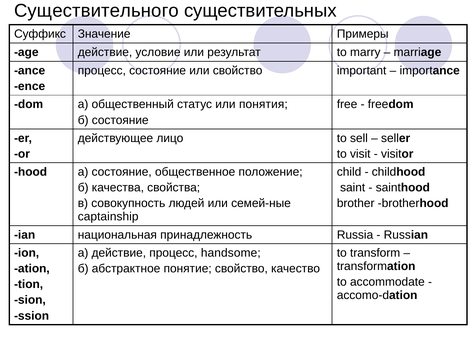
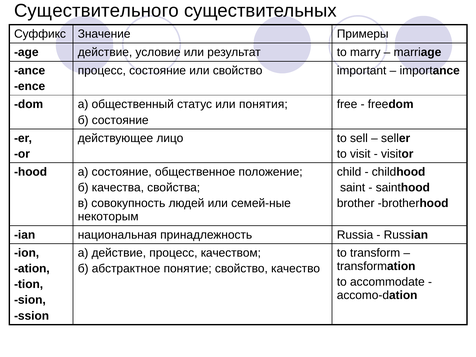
captainship: captainship -> некоторым
handsome: handsome -> качеством
